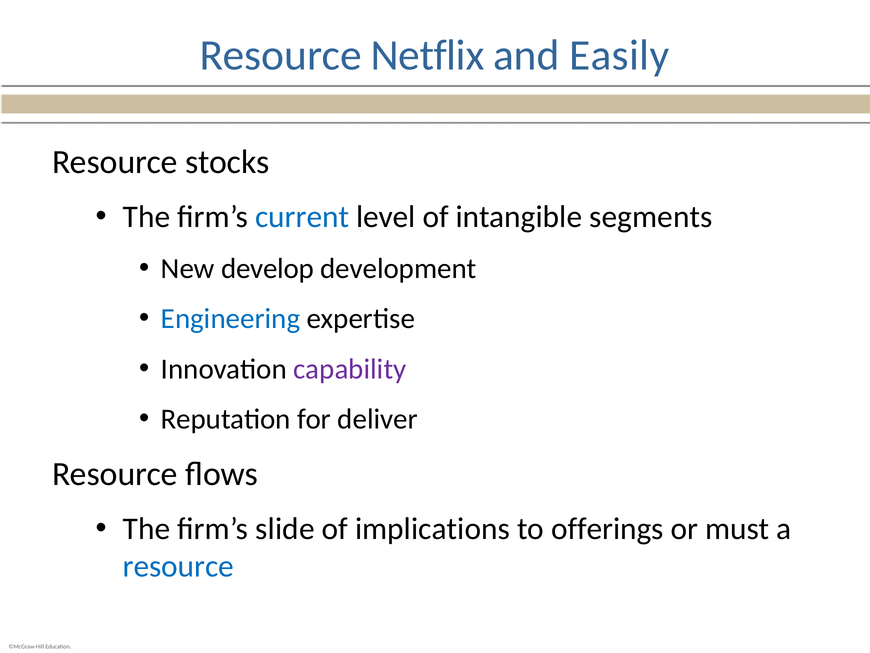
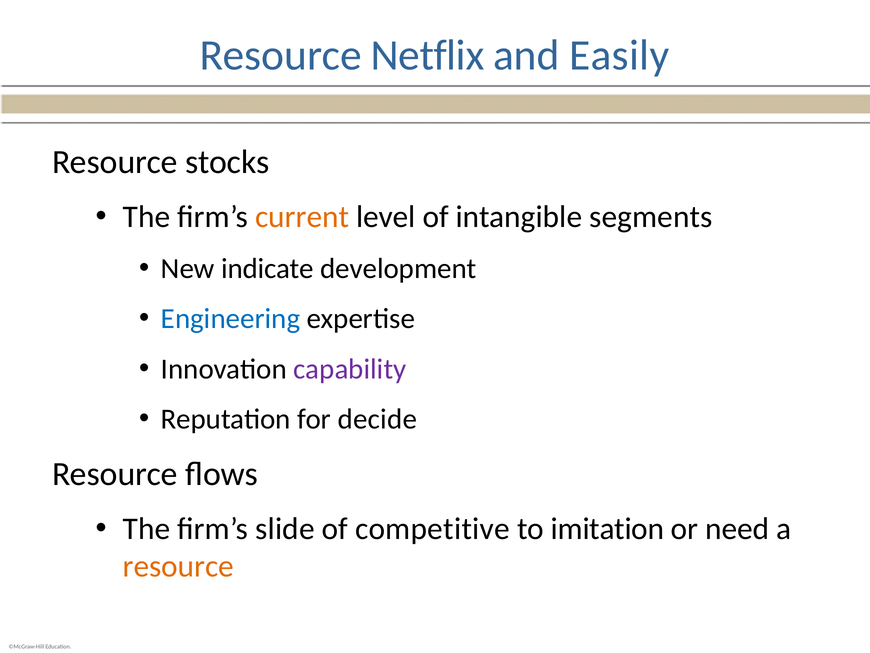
current colour: blue -> orange
develop: develop -> indicate
deliver: deliver -> decide
implications: implications -> competitive
offerings: offerings -> imitation
must: must -> need
resource at (178, 566) colour: blue -> orange
